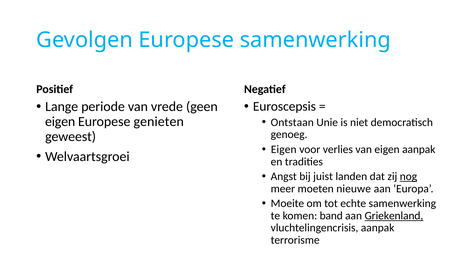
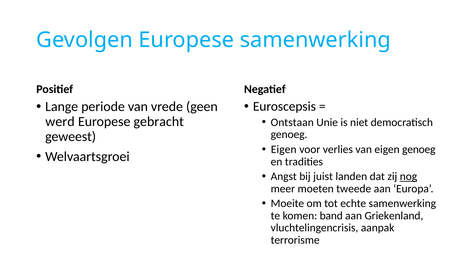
eigen at (60, 122): eigen -> werd
genieten: genieten -> gebracht
eigen aanpak: aanpak -> genoeg
nieuwe: nieuwe -> tweede
Griekenland underline: present -> none
